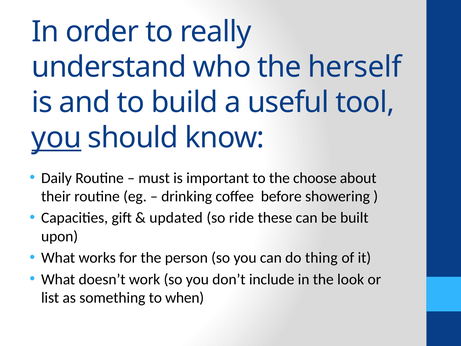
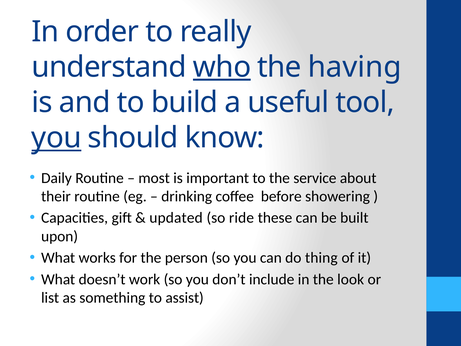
who underline: none -> present
herself: herself -> having
must: must -> most
choose: choose -> service
when: when -> assist
